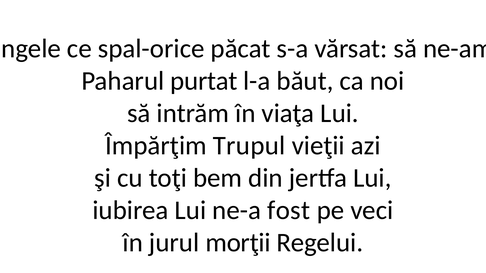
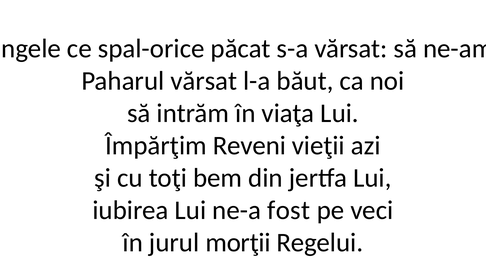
Paharul purtat: purtat -> vărsat
Trupul: Trupul -> Reveni
